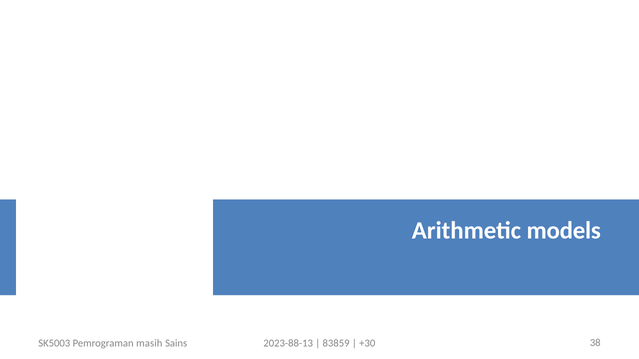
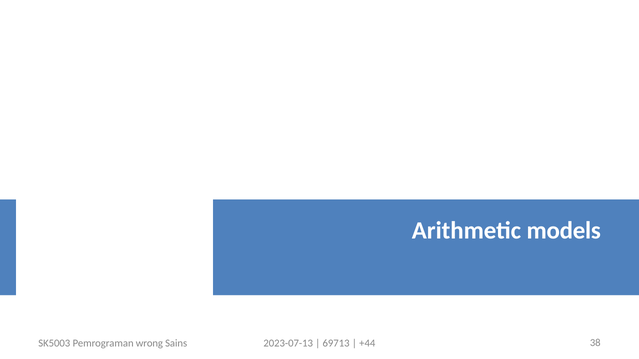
masih: masih -> wrong
2023-88-13: 2023-88-13 -> 2023-07-13
83859: 83859 -> 69713
+30: +30 -> +44
